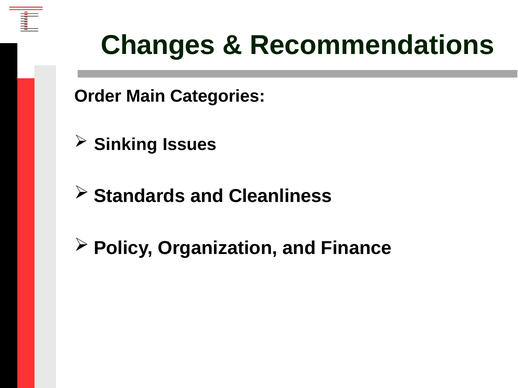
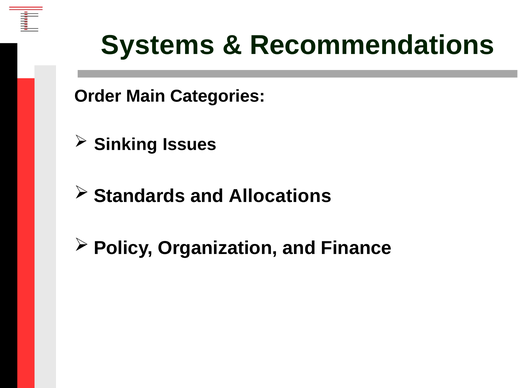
Changes: Changes -> Systems
Cleanliness: Cleanliness -> Allocations
